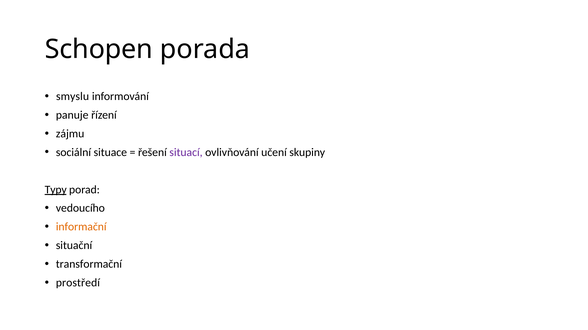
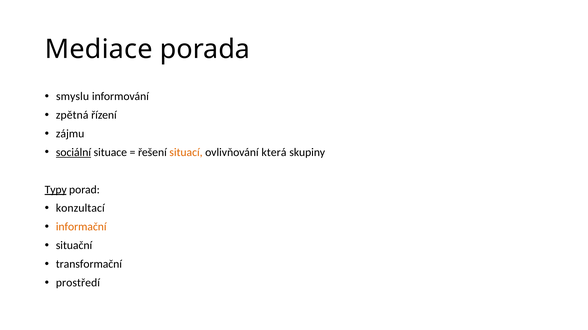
Schopen: Schopen -> Mediace
panuje: panuje -> zpětná
sociální underline: none -> present
situací colour: purple -> orange
učení: učení -> která
vedoucího: vedoucího -> konzultací
